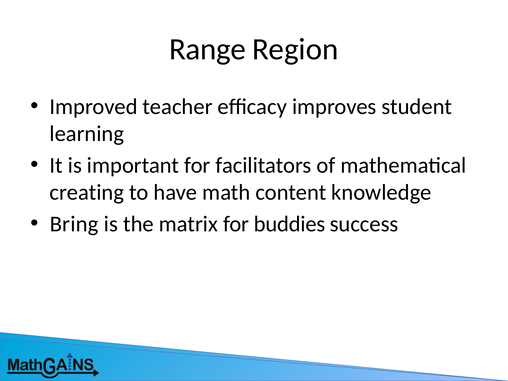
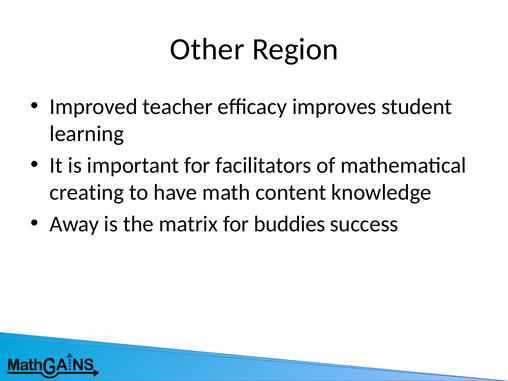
Range: Range -> Other
Bring: Bring -> Away
